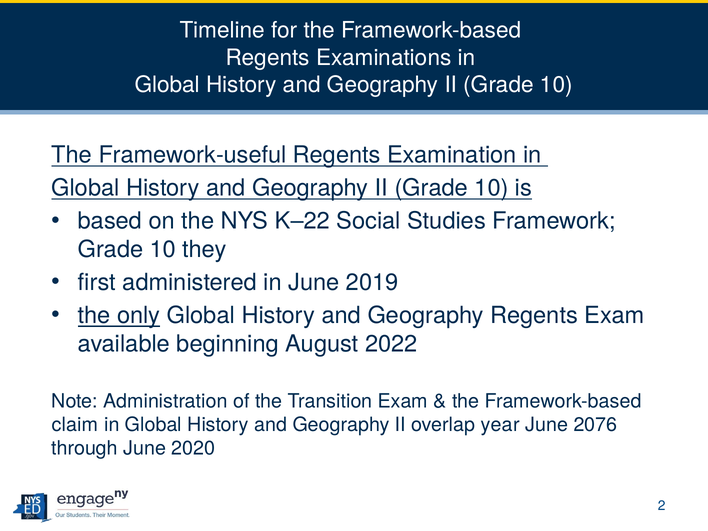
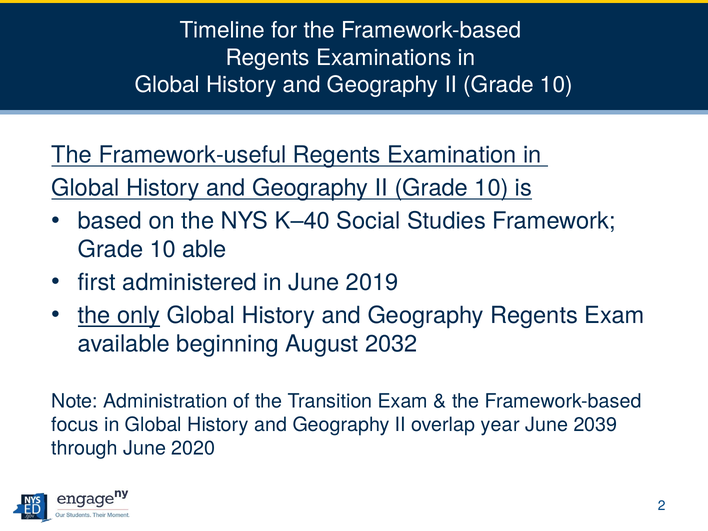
K–22: K–22 -> K–40
they: they -> able
2022: 2022 -> 2032
claim: claim -> focus
2076: 2076 -> 2039
